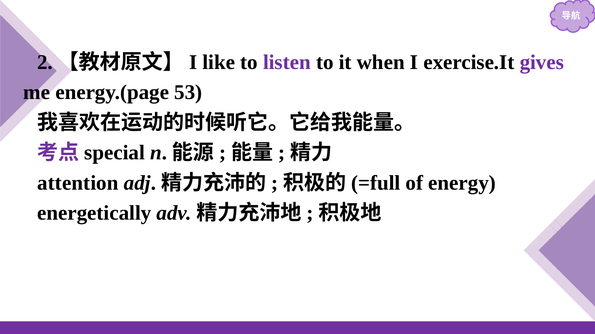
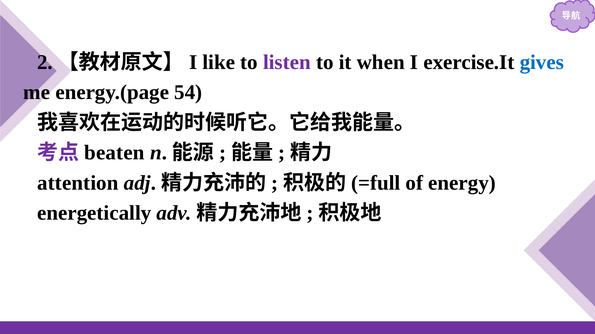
gives colour: purple -> blue
53: 53 -> 54
special: special -> beaten
